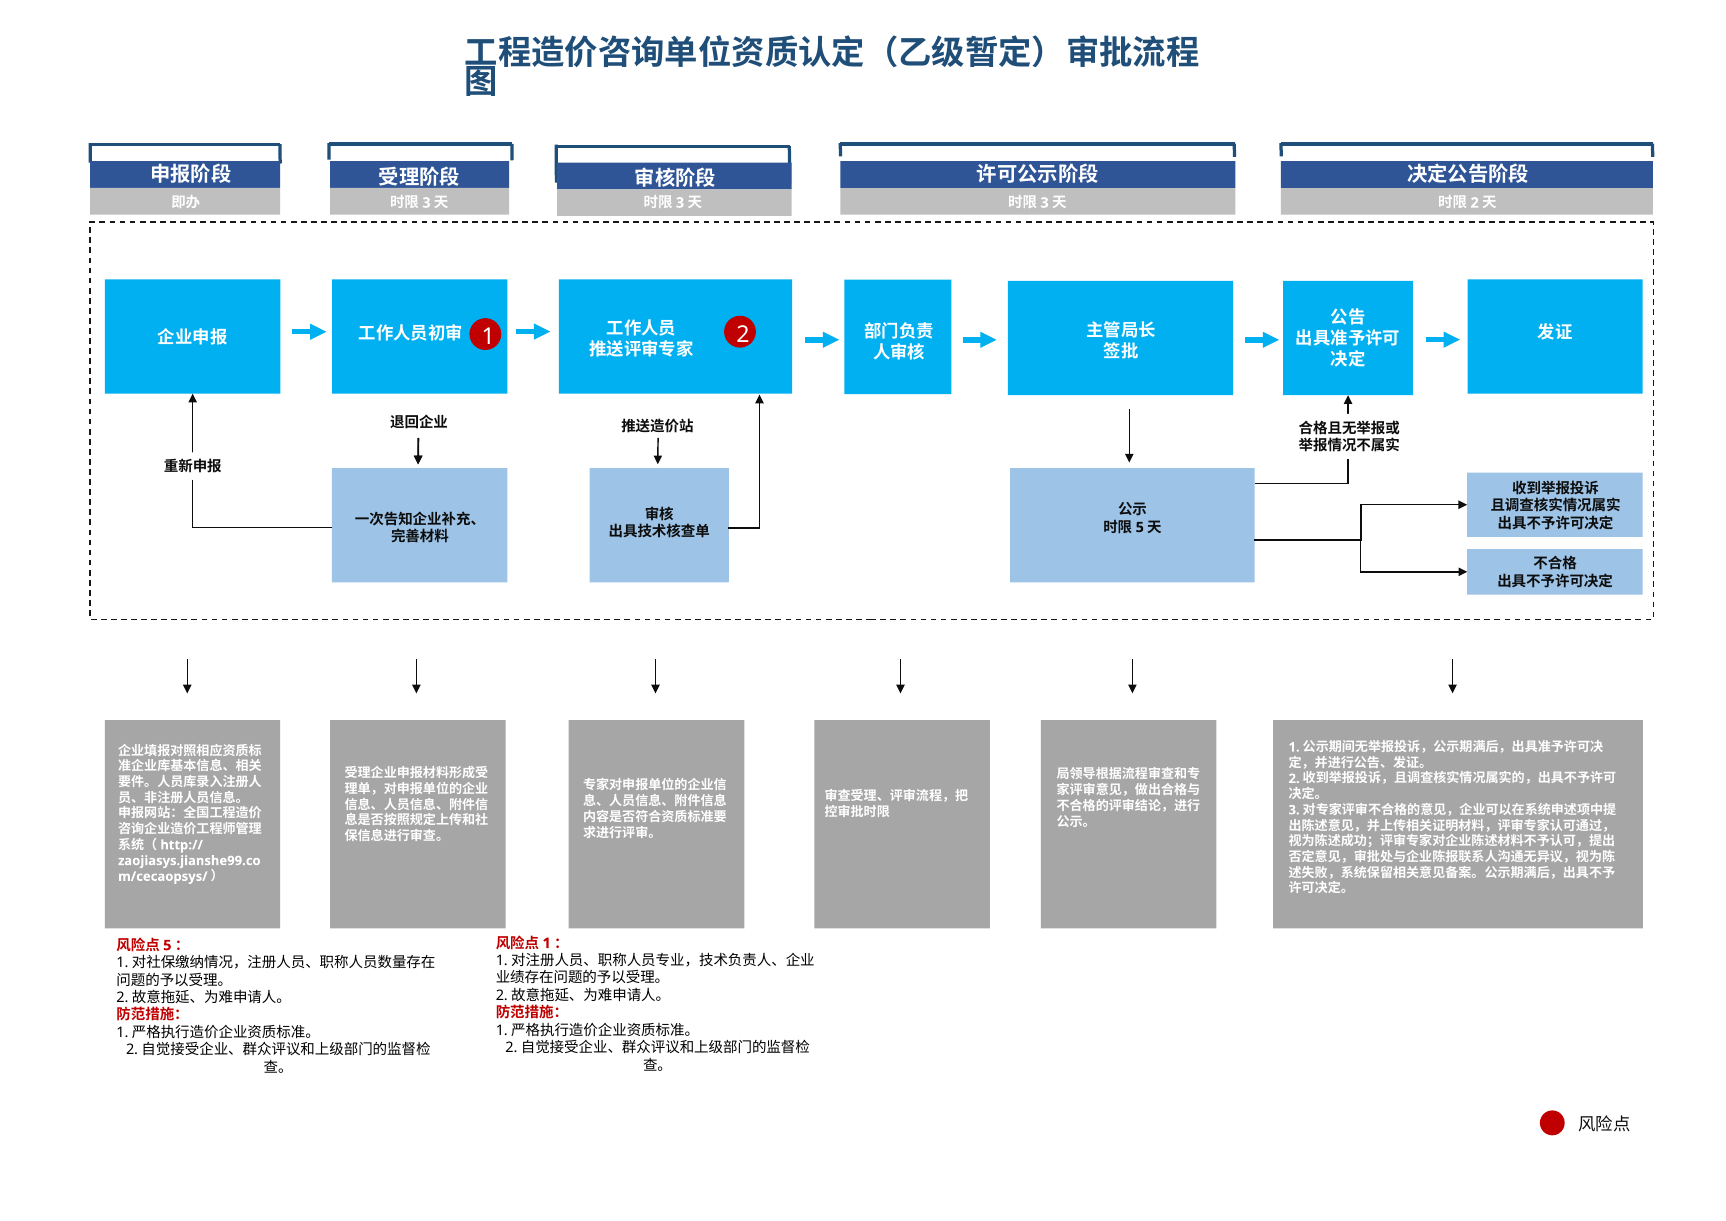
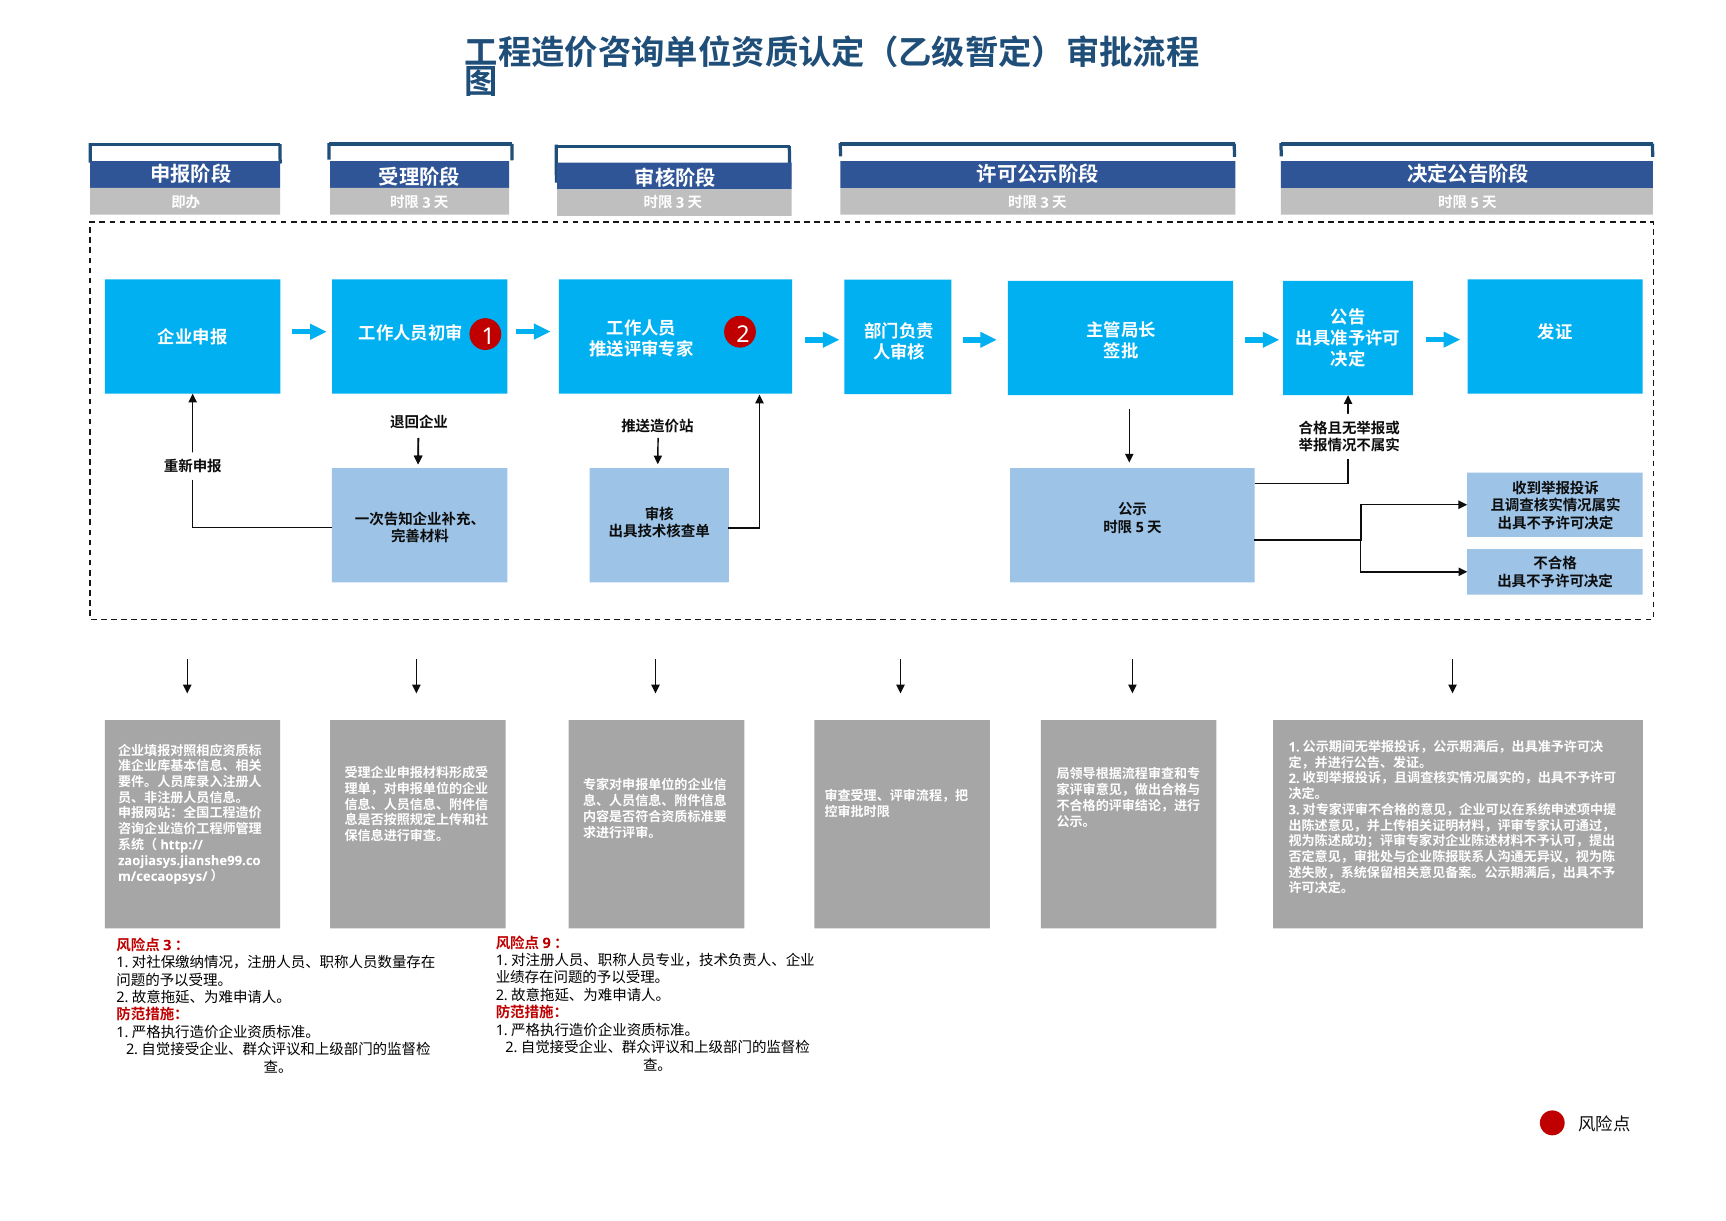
2 at (1475, 203): 2 -> 5
1 at (547, 943): 1 -> 9
5 at (167, 945): 5 -> 3
